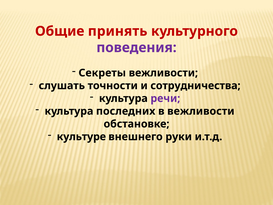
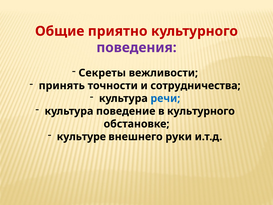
принять: принять -> приятно
слушать: слушать -> принять
речи colour: purple -> blue
последних: последних -> поведение
в вежливости: вежливости -> культурного
